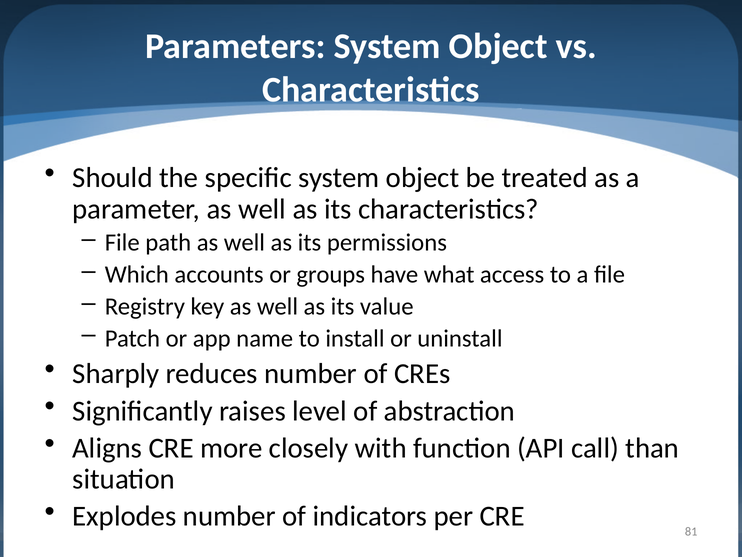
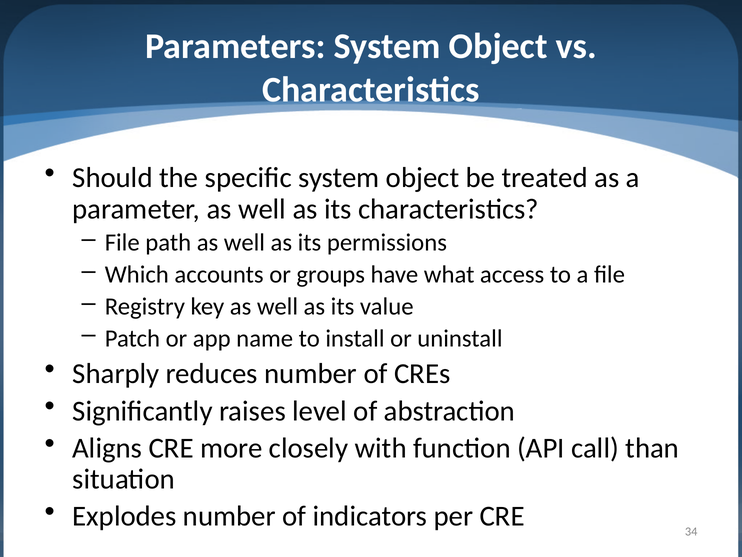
81: 81 -> 34
